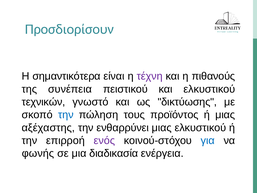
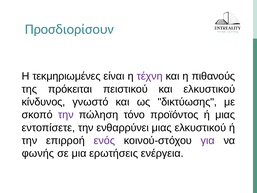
σημαντικότερα: σημαντικότερα -> τεκμηριωμένες
συνέπεια: συνέπεια -> πρόκειται
τεχνικών: τεχνικών -> κίνδυνος
την at (66, 115) colour: blue -> purple
τους: τους -> τόνο
αξέχαστης: αξέχαστης -> εντοπίσετε
για colour: blue -> purple
διαδικασία: διαδικασία -> ερωτήσεις
